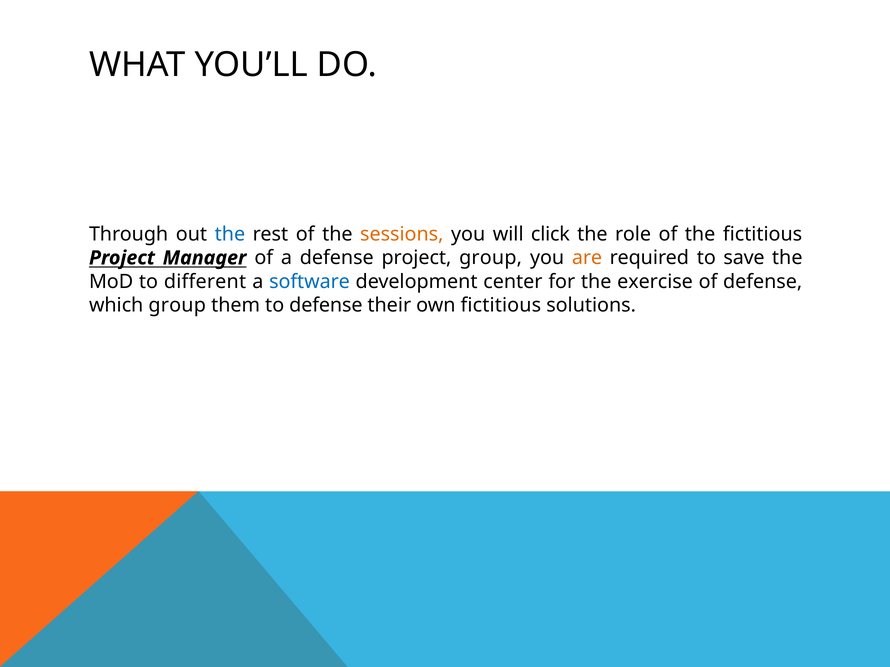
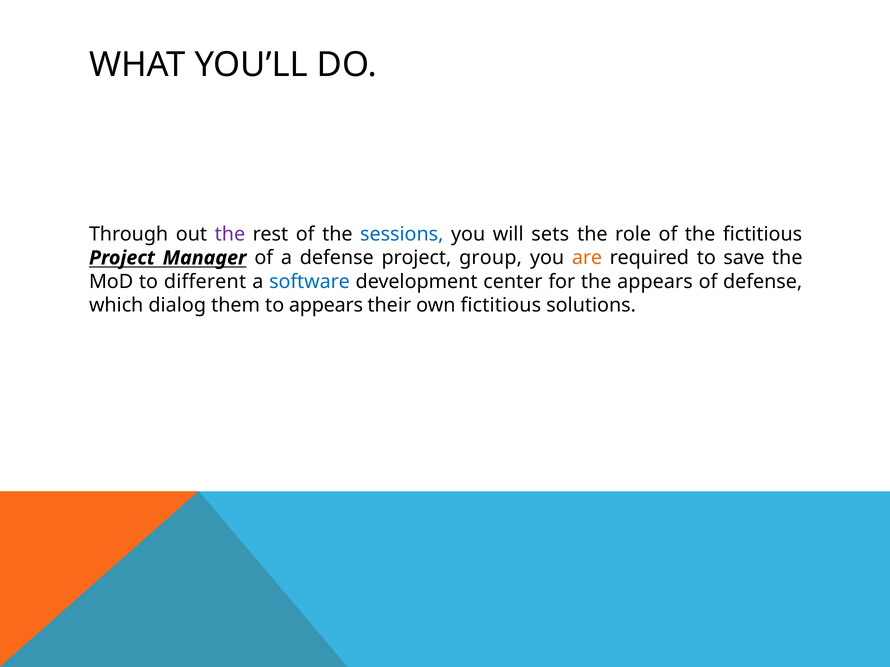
the at (230, 234) colour: blue -> purple
sessions colour: orange -> blue
click: click -> sets
the exercise: exercise -> appears
which group: group -> dialog
to defense: defense -> appears
